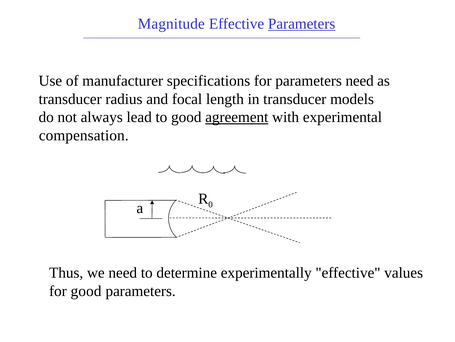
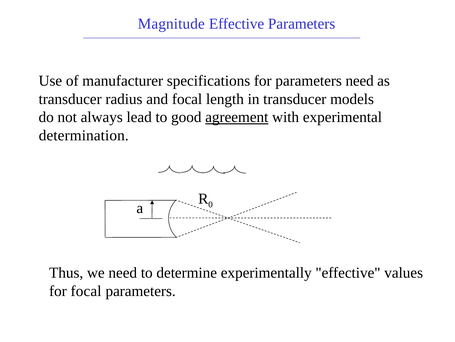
Parameters at (302, 24) underline: present -> none
compensation: compensation -> determination
for good: good -> focal
